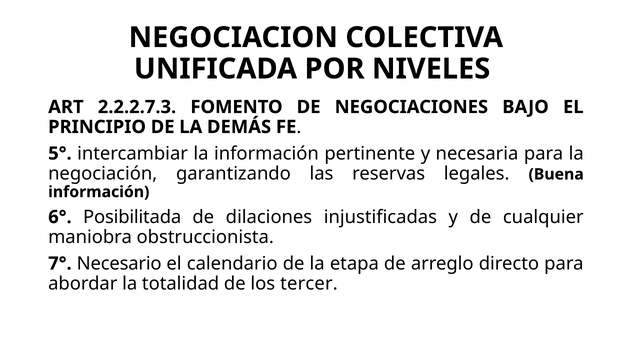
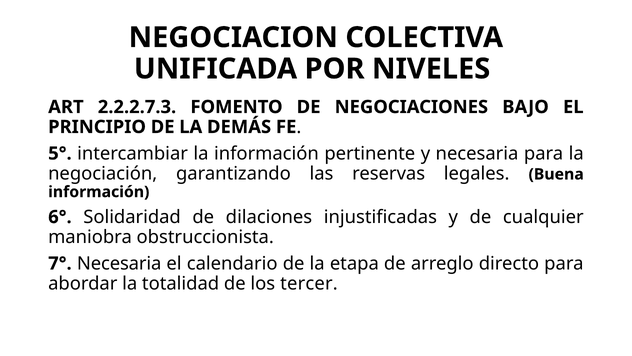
Posibilitada: Posibilitada -> Solidaridad
7° Necesario: Necesario -> Necesaria
